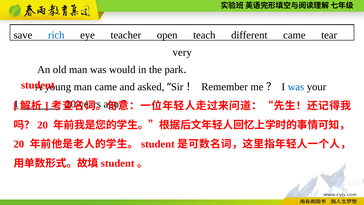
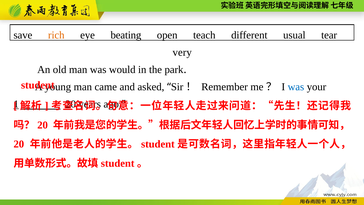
rich colour: blue -> orange
teacher: teacher -> beating
different came: came -> usual
